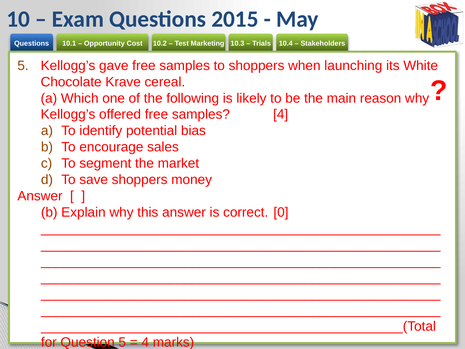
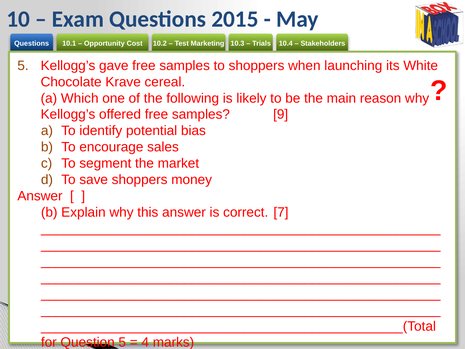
samples 4: 4 -> 9
0: 0 -> 7
